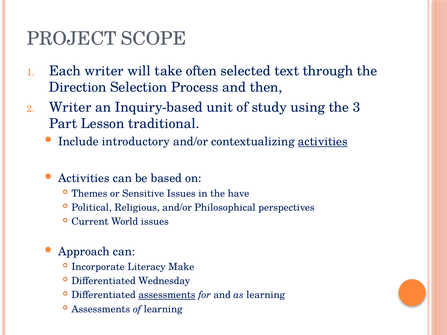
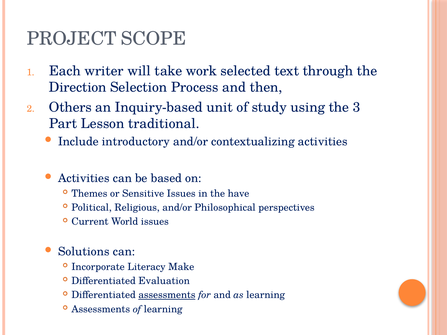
often: often -> work
Writer at (70, 107): Writer -> Others
activities at (323, 142) underline: present -> none
Approach: Approach -> Solutions
Wednesday: Wednesday -> Evaluation
